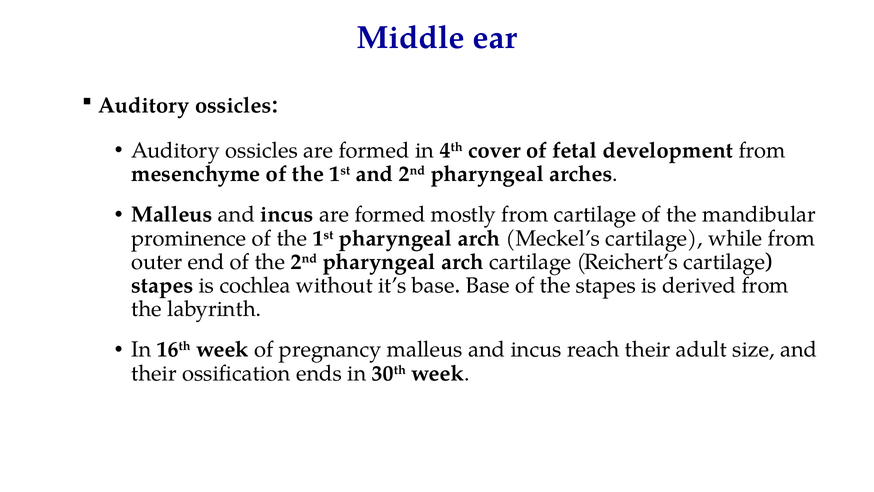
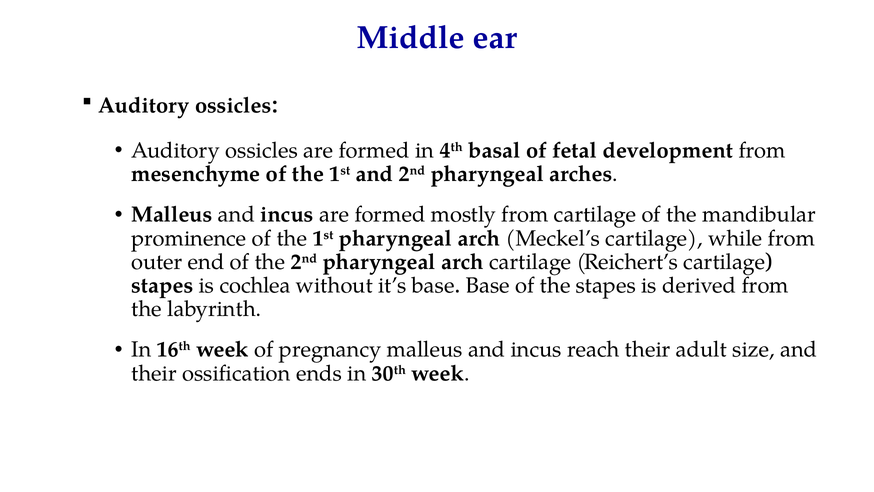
cover: cover -> basal
